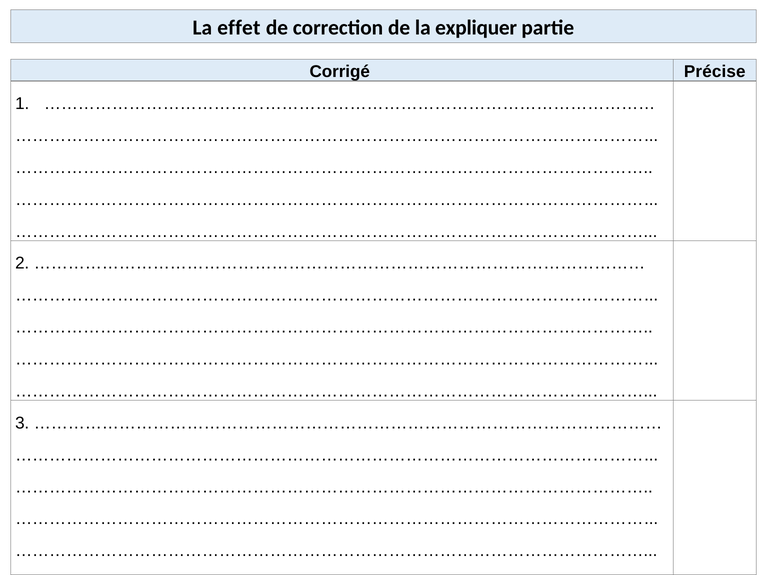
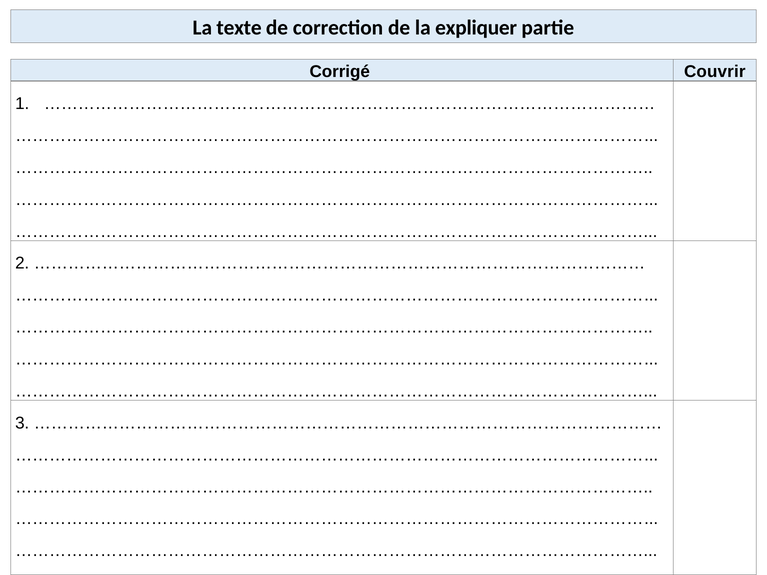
effet: effet -> texte
Précise: Précise -> Couvrir
